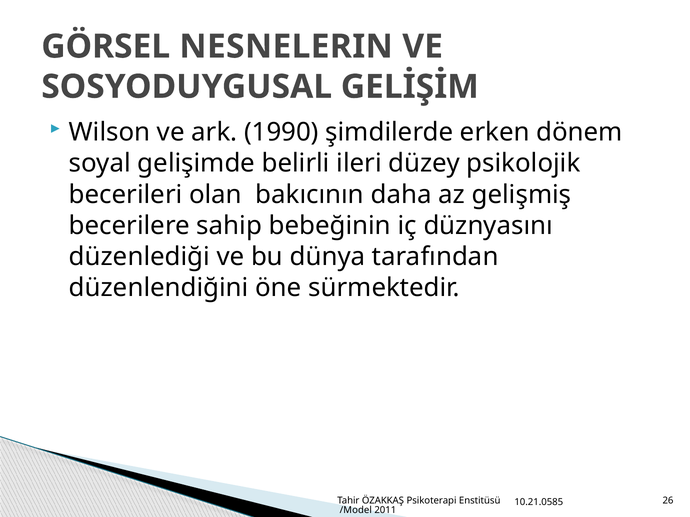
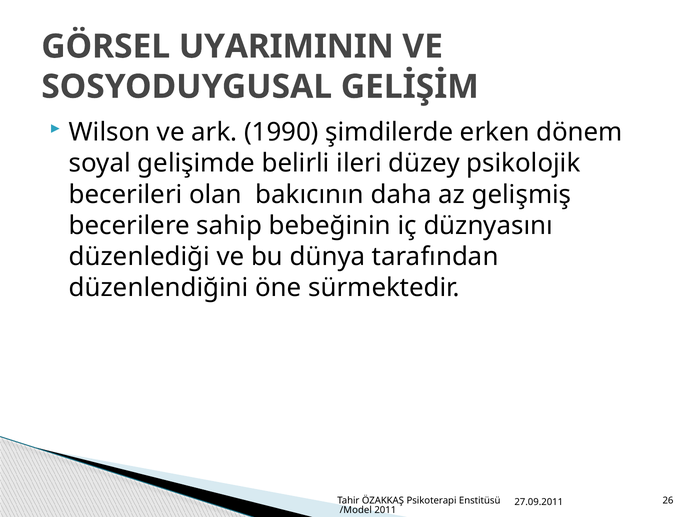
NESNELERIN: NESNELERIN -> UYARIMININ
10.21.0585: 10.21.0585 -> 27.09.2011
